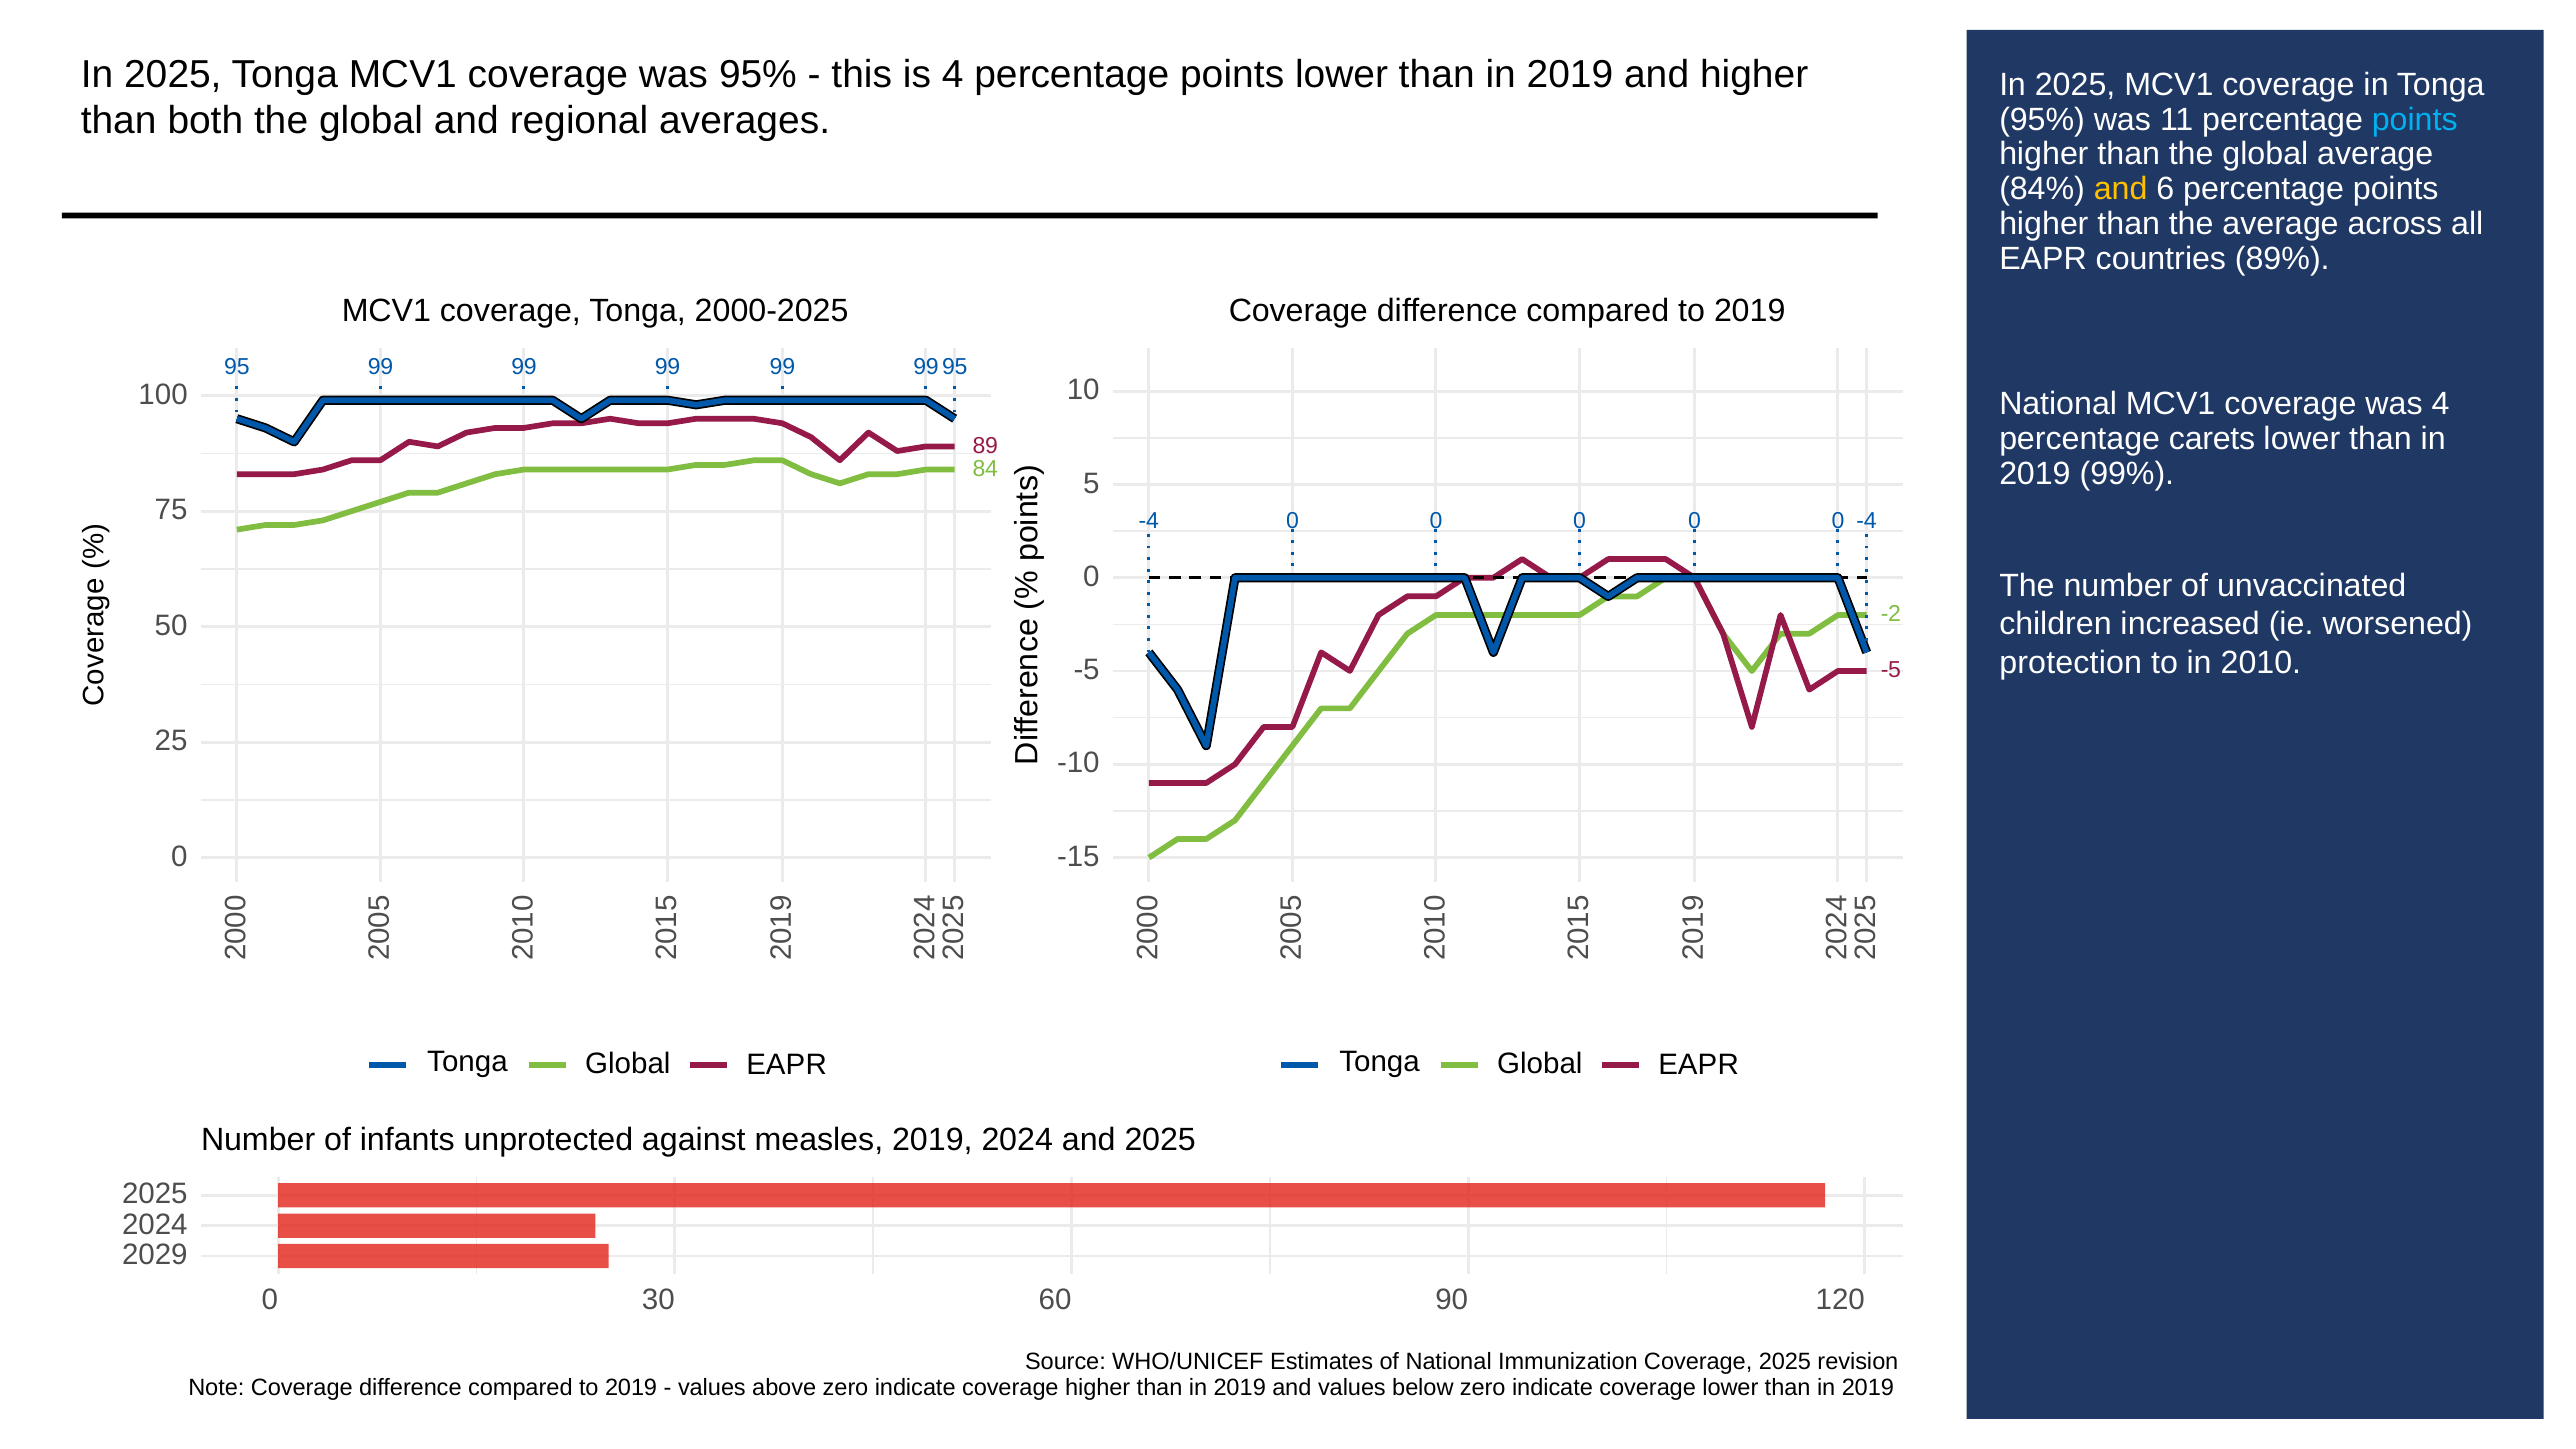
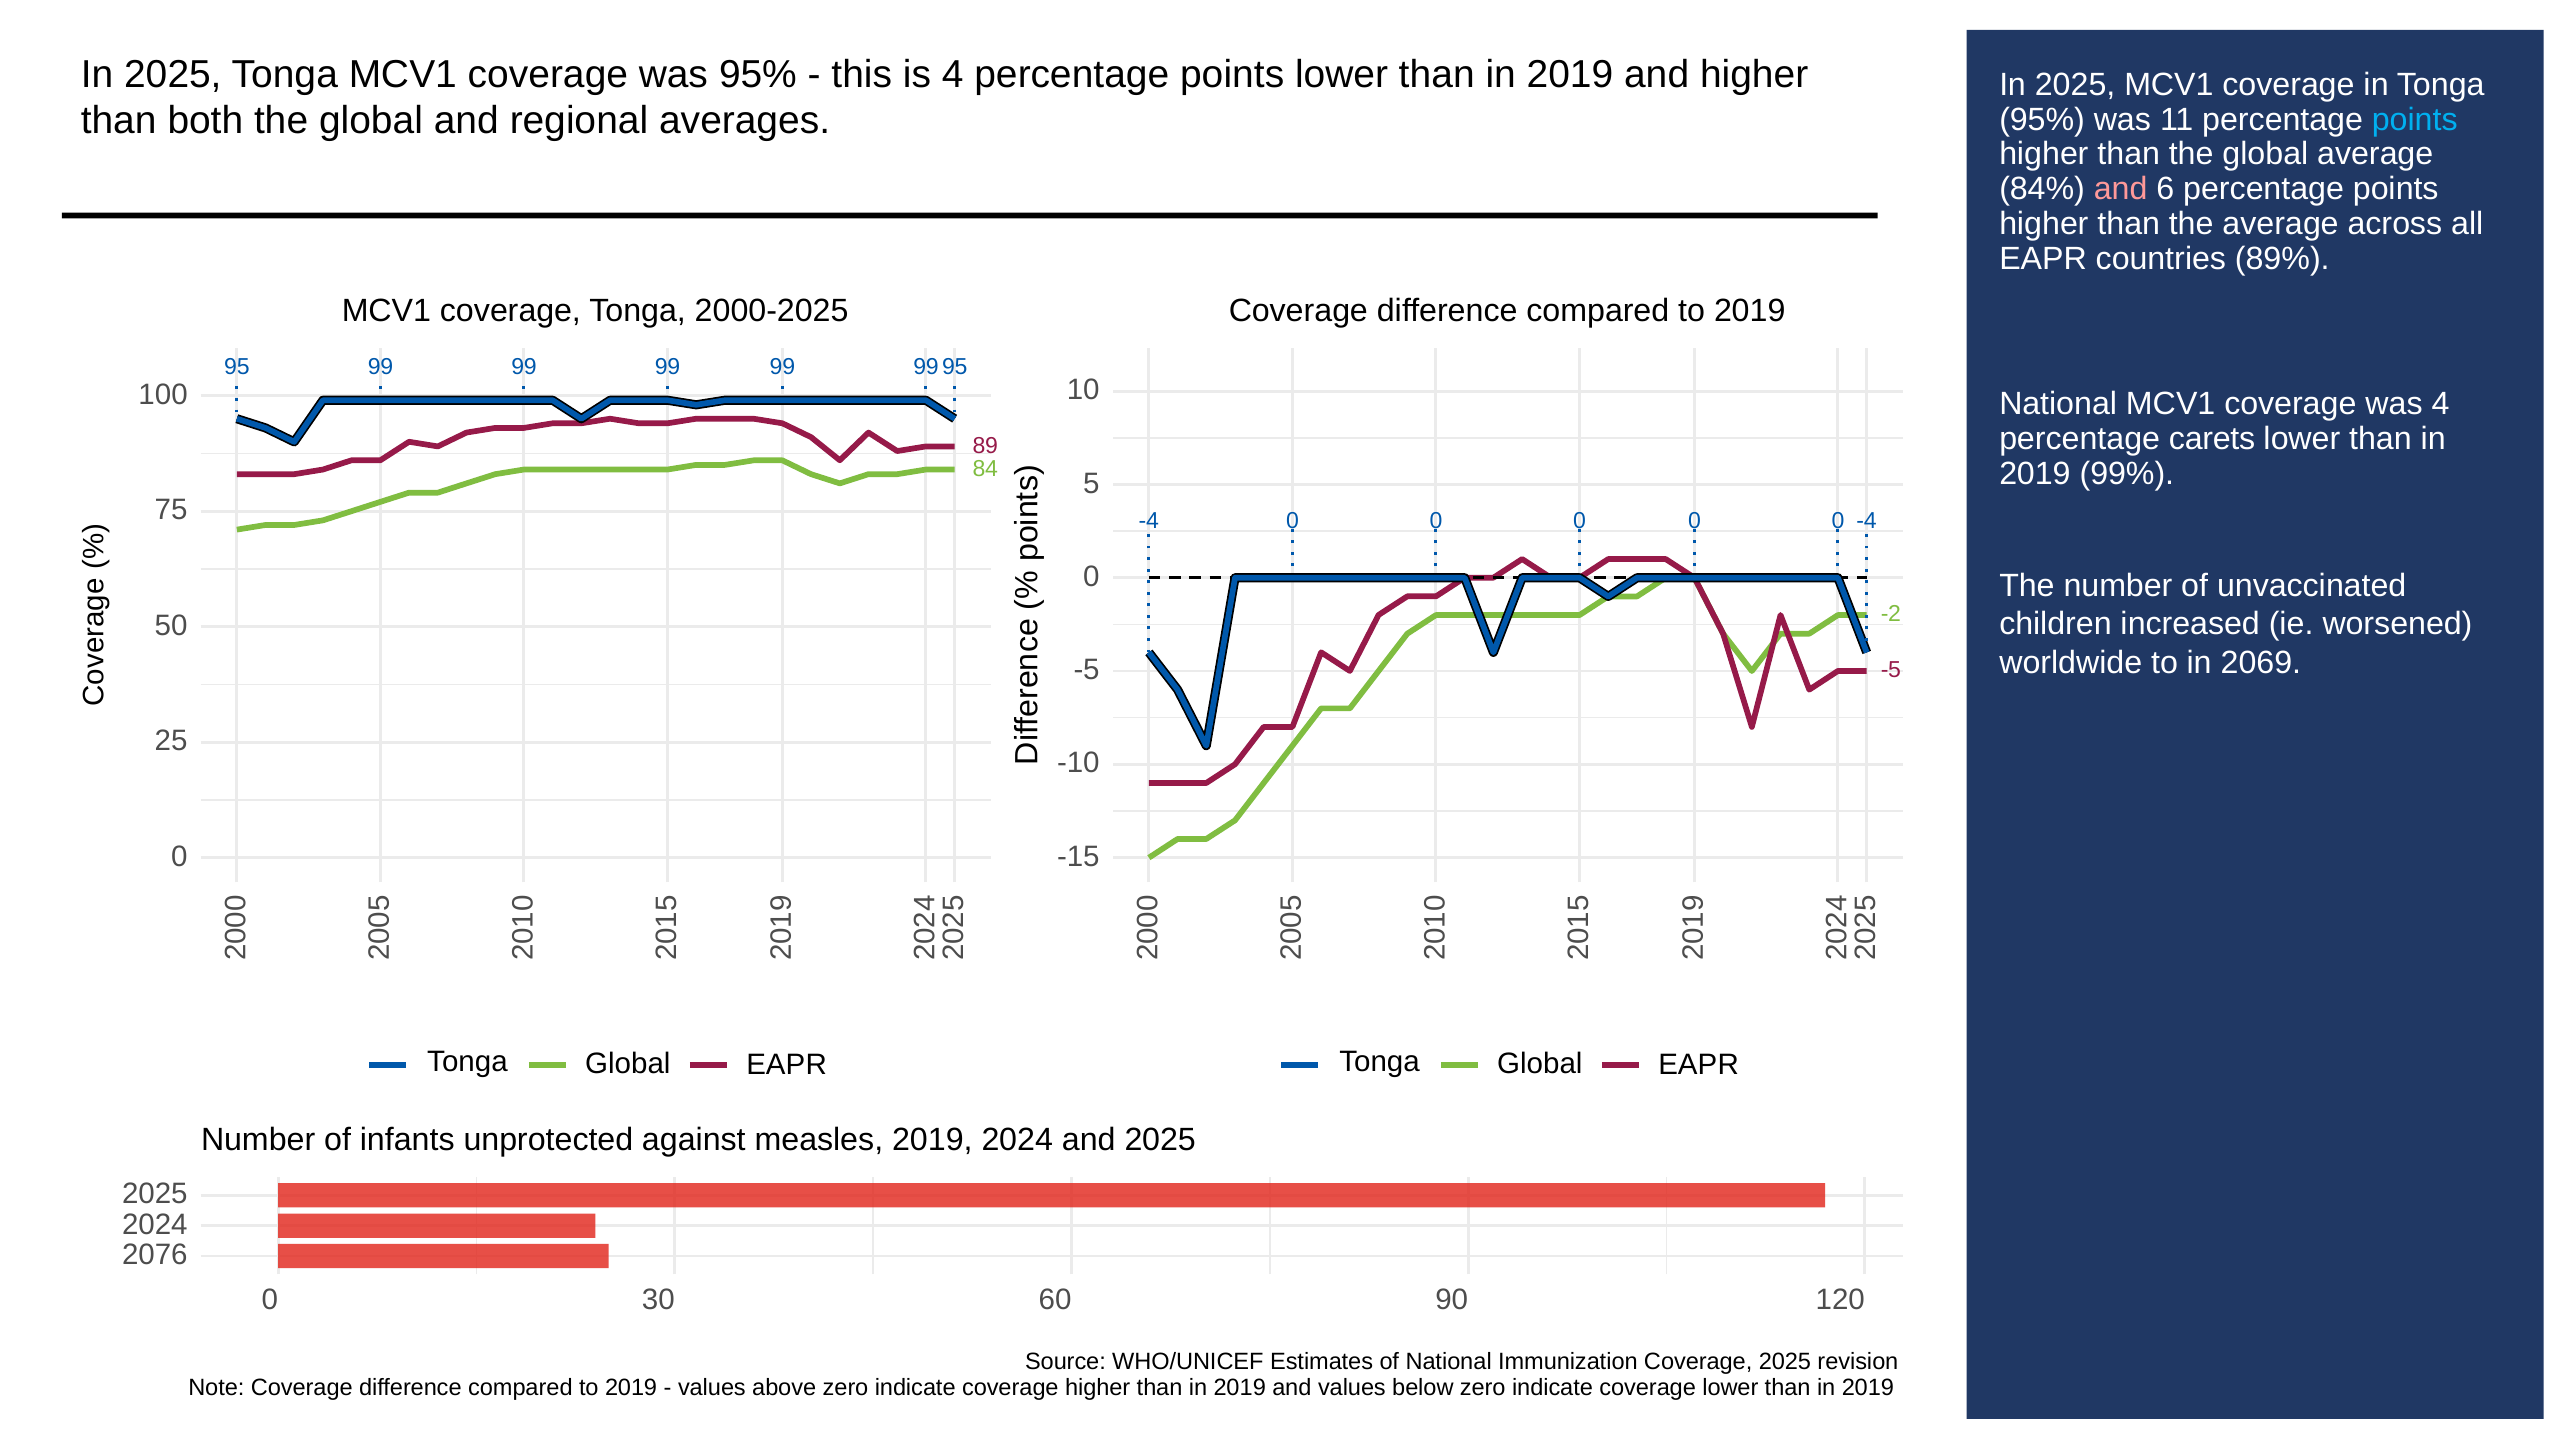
and at (2121, 189) colour: yellow -> pink
protection: protection -> worldwide
2010: 2010 -> 2069
2029: 2029 -> 2076
